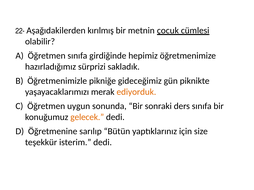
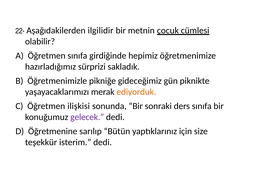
kırılmış: kırılmış -> ilgilidir
uygun: uygun -> ilişkisi
gelecek colour: orange -> purple
